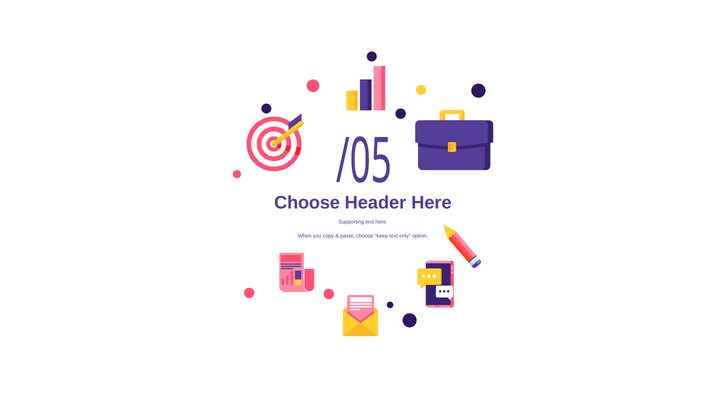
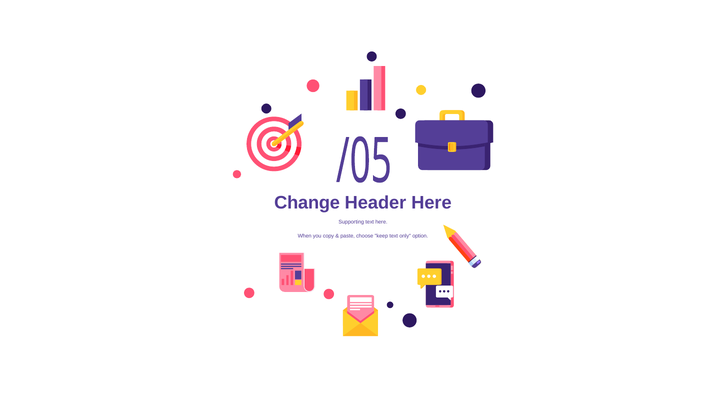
Choose at (307, 203): Choose -> Change
